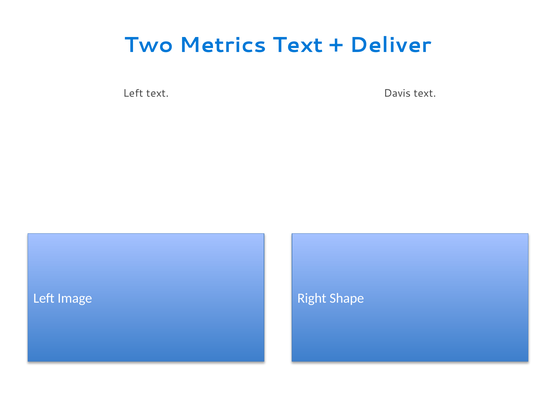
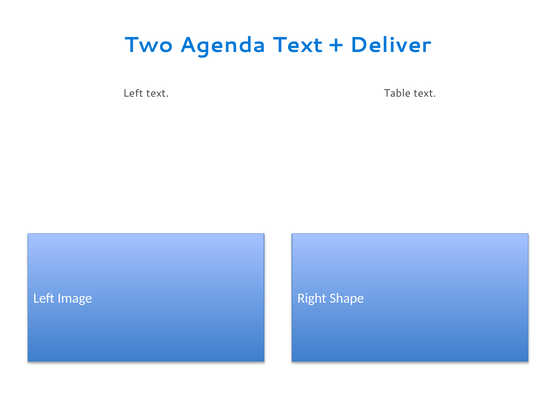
Metrics: Metrics -> Agenda
Davis: Davis -> Table
